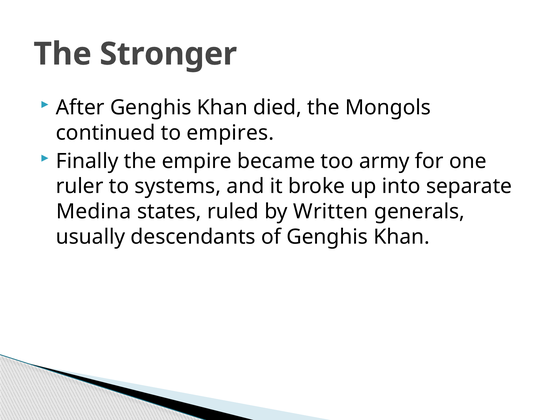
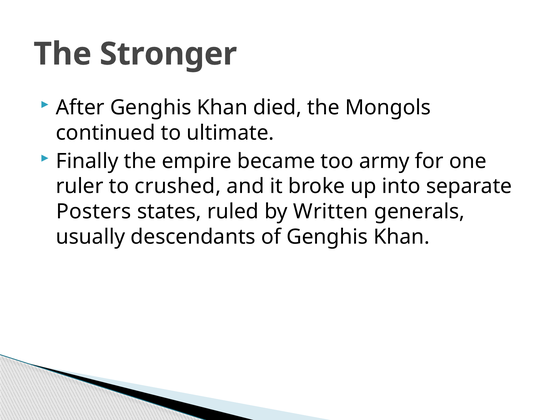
empires: empires -> ultimate
systems: systems -> crushed
Medina: Medina -> Posters
